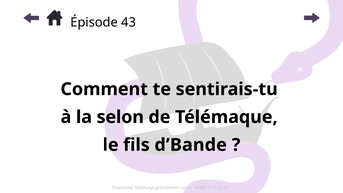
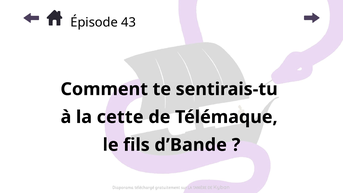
selon: selon -> cette
